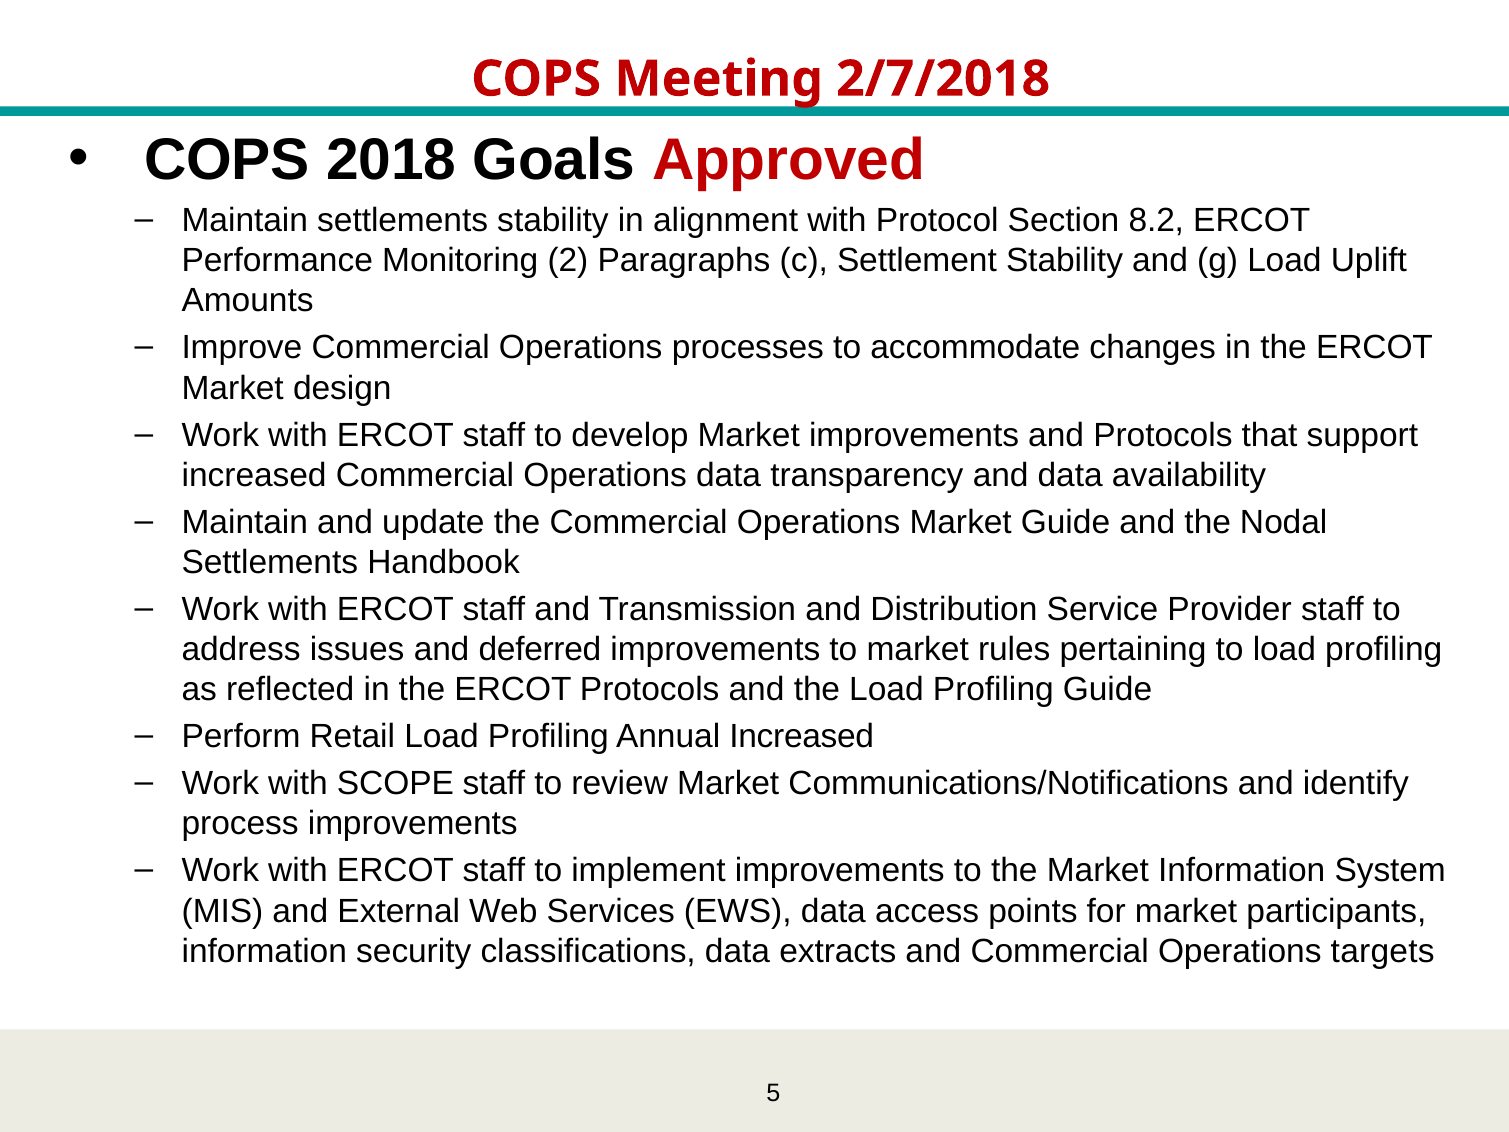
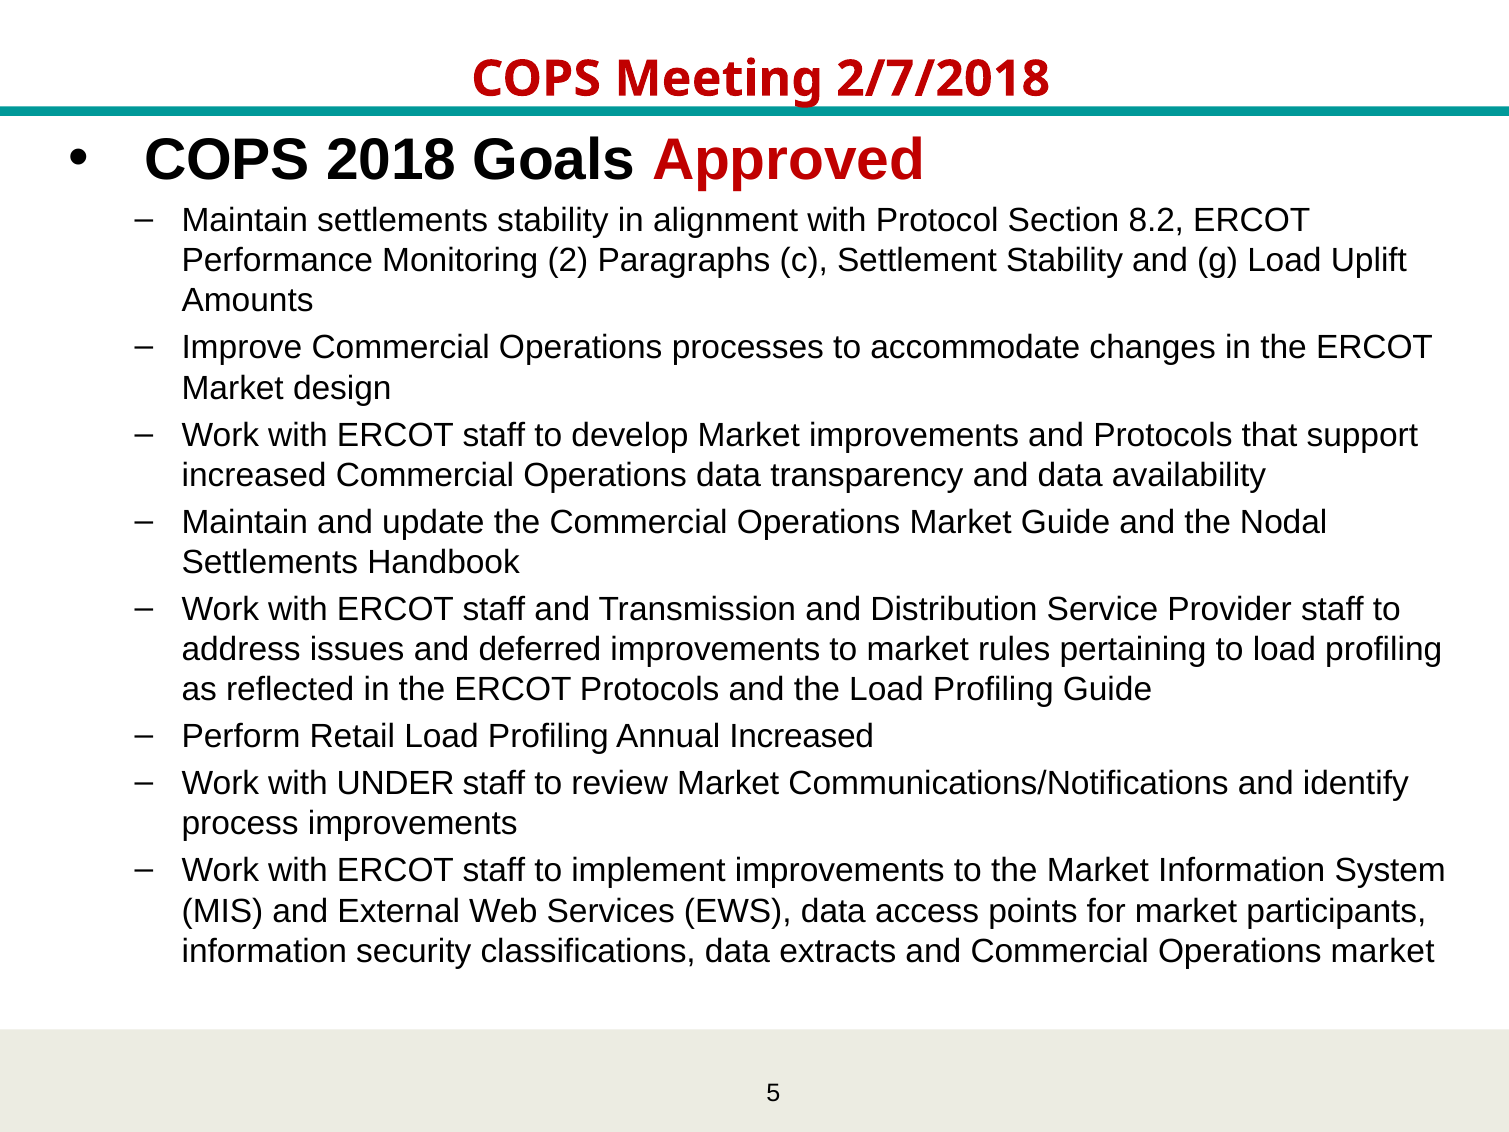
SCOPE: SCOPE -> UNDER
and Commercial Operations targets: targets -> market
